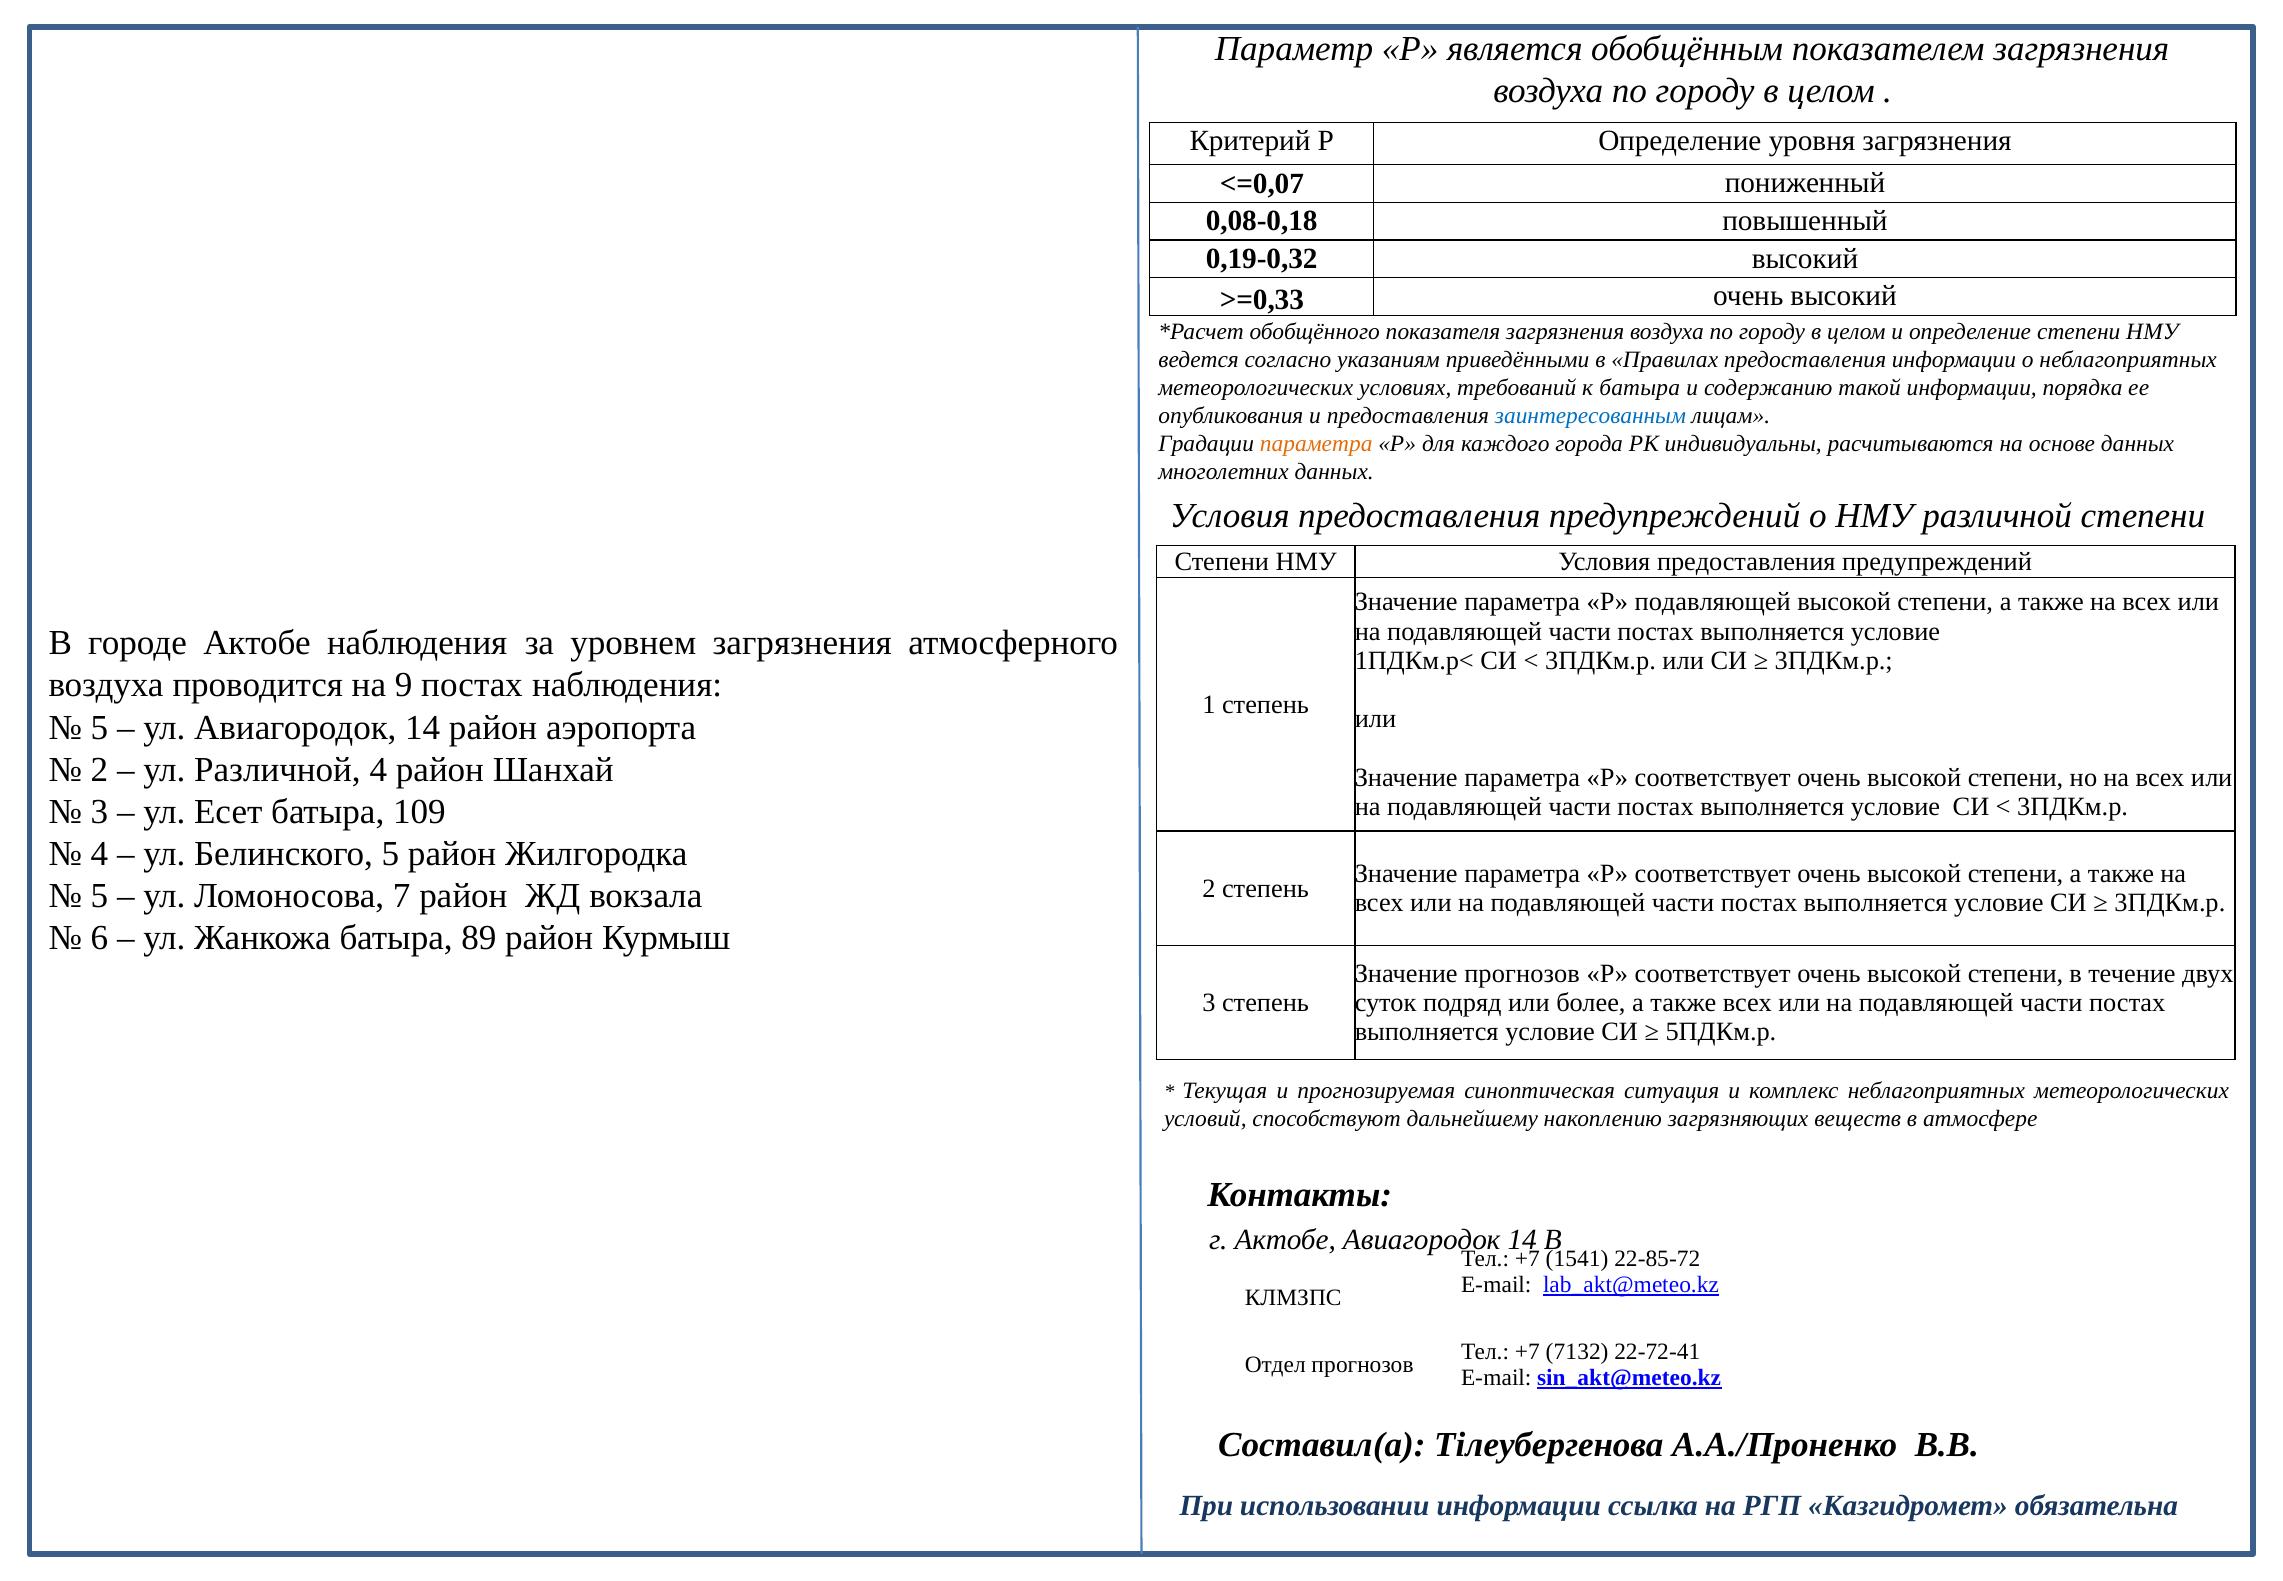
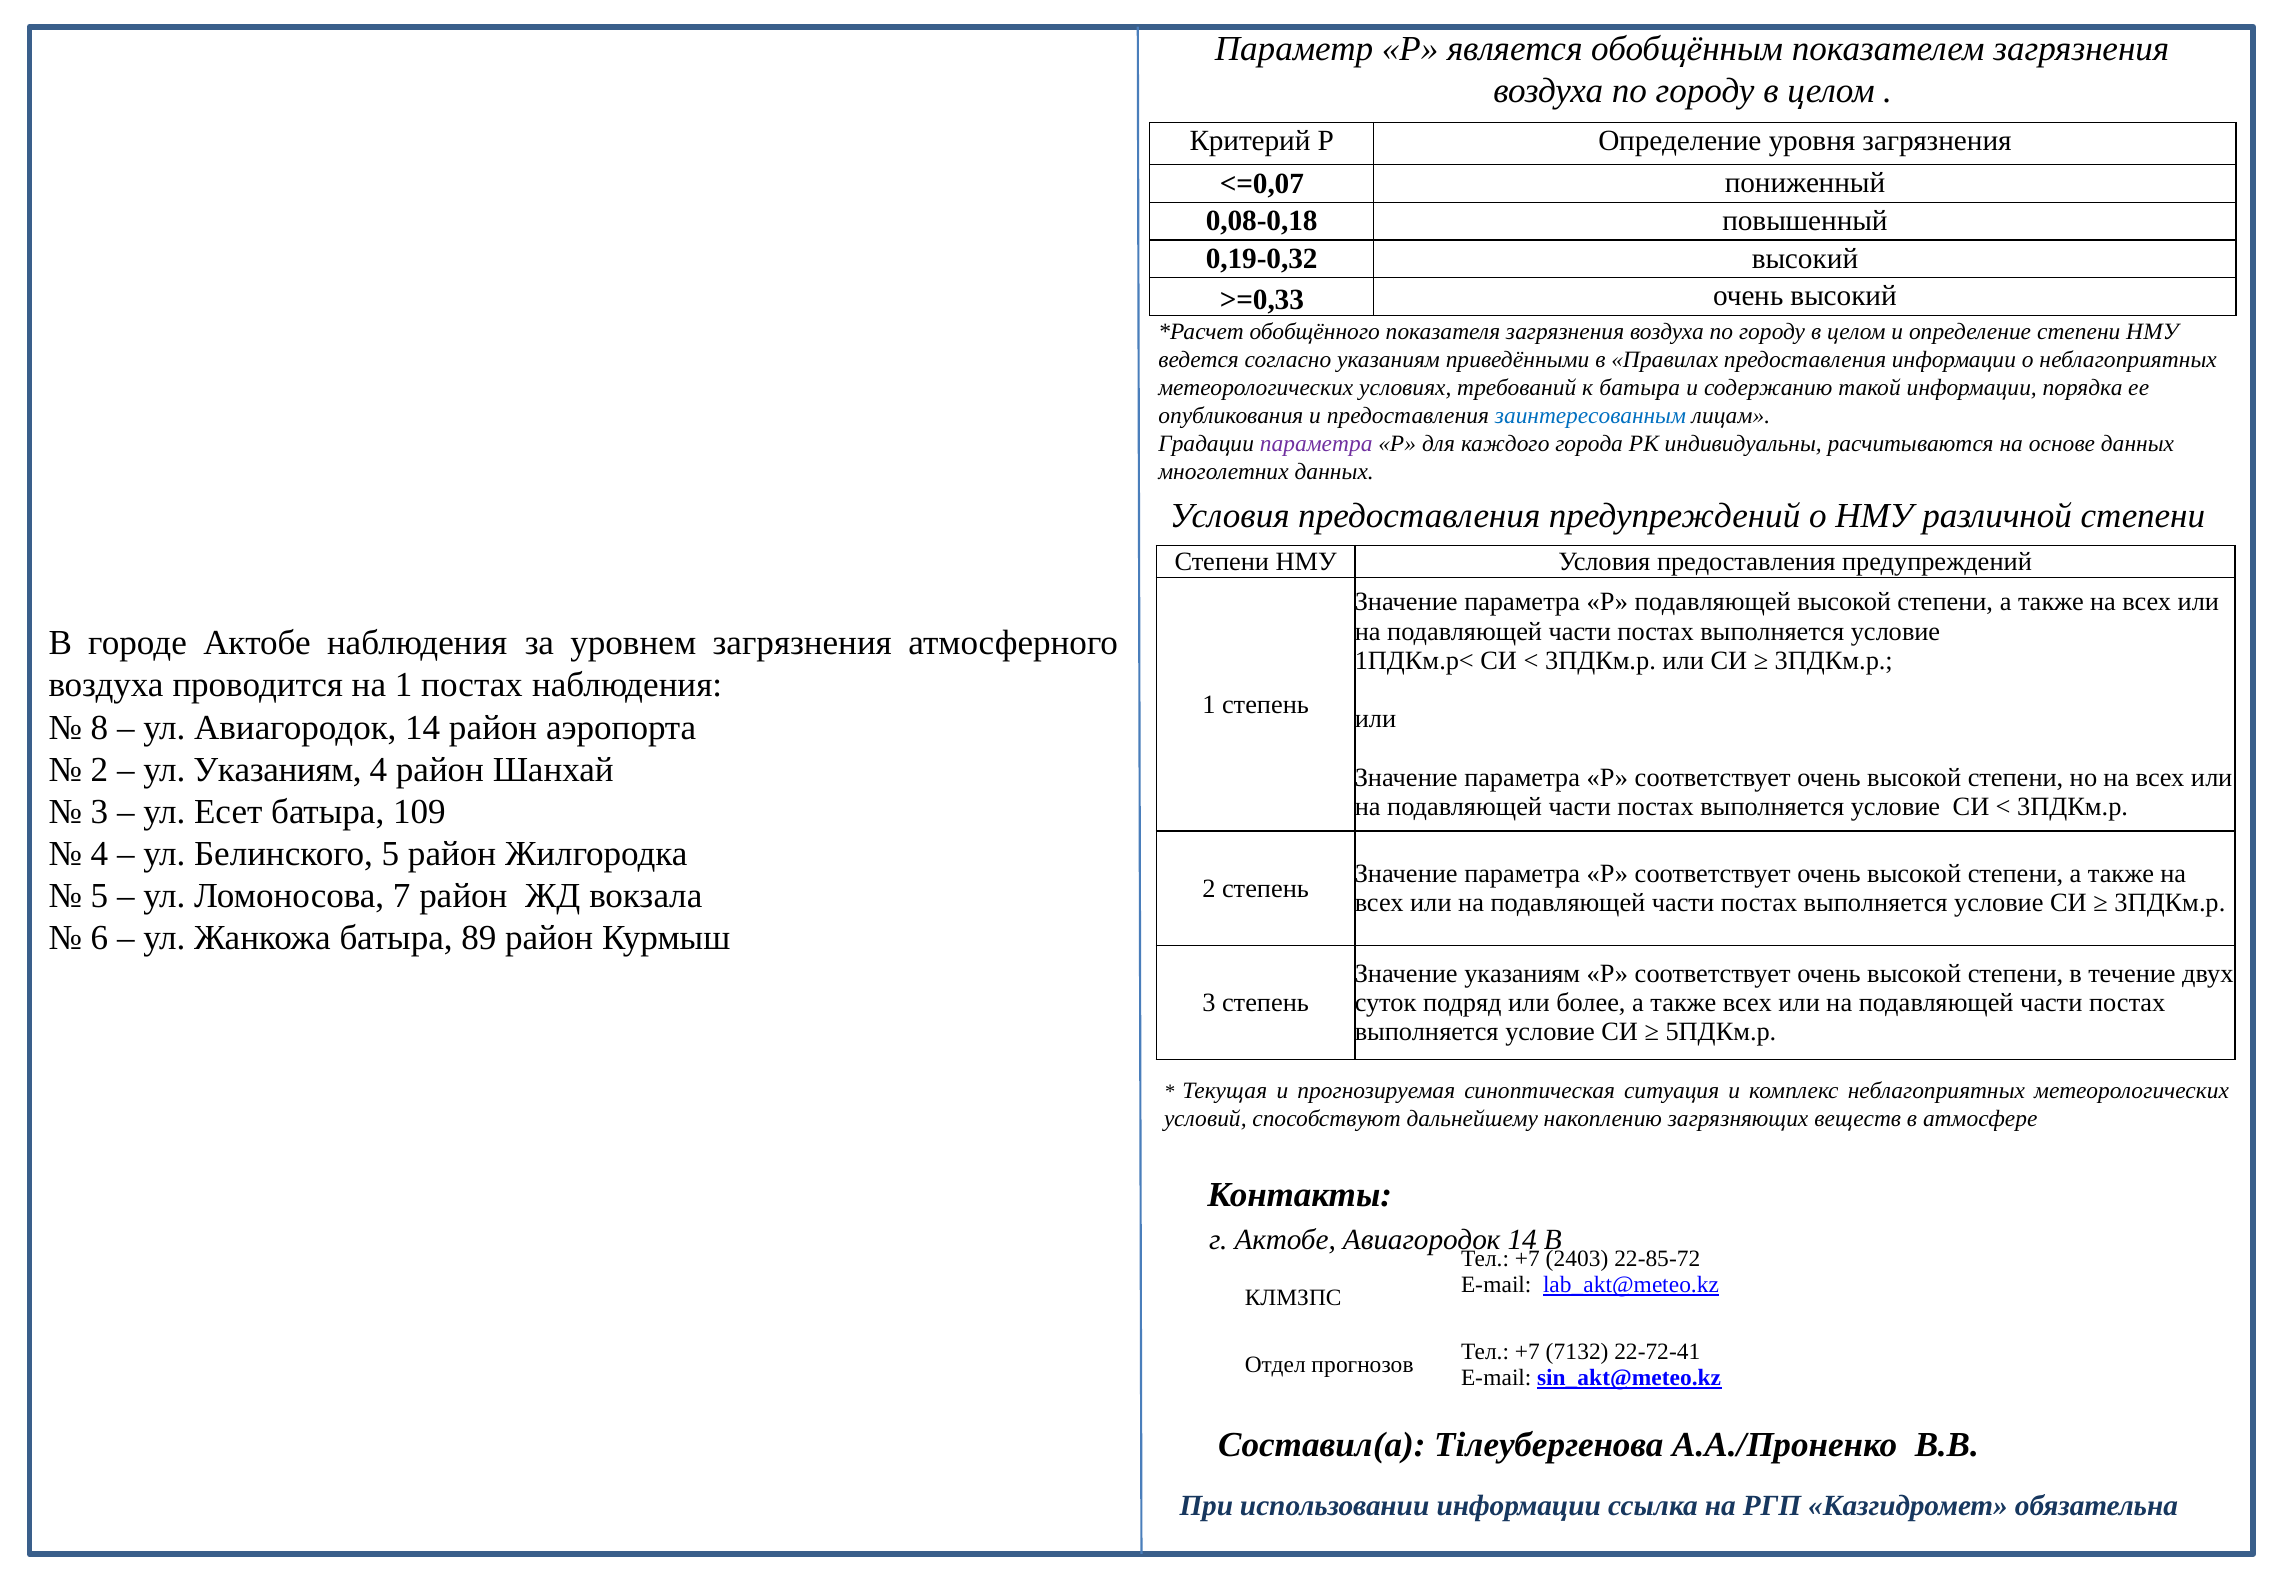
параметра at (1316, 443) colour: orange -> purple
на 9: 9 -> 1
5 at (99, 727): 5 -> 8
ул Различной: Различной -> Указаниям
Значение прогнозов: прогнозов -> указаниям
1541: 1541 -> 2403
